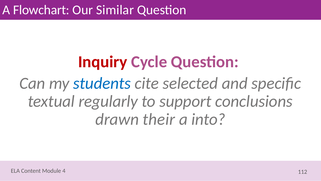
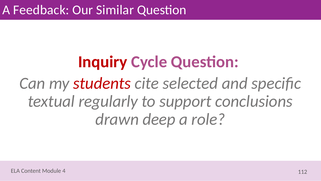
Flowchart: Flowchart -> Feedback
students colour: blue -> red
their: their -> deep
into: into -> role
